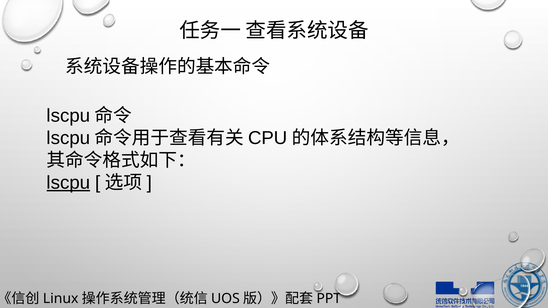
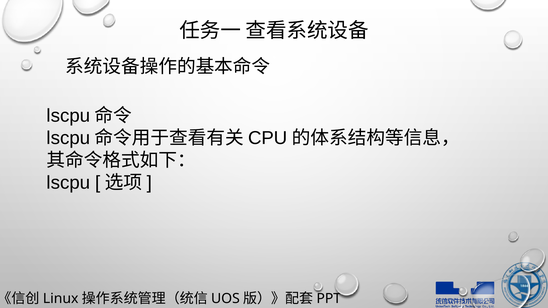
lscpu underline: present -> none
